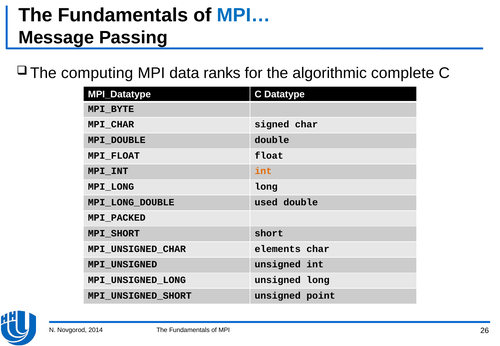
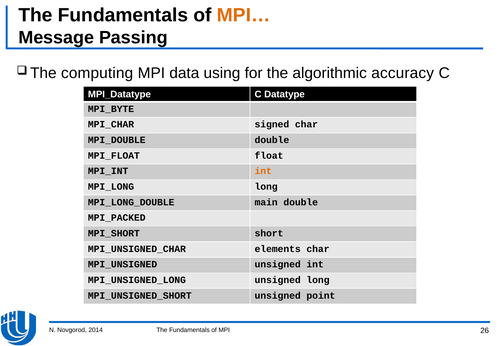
MPI… colour: blue -> orange
ranks: ranks -> using
complete: complete -> accuracy
used: used -> main
